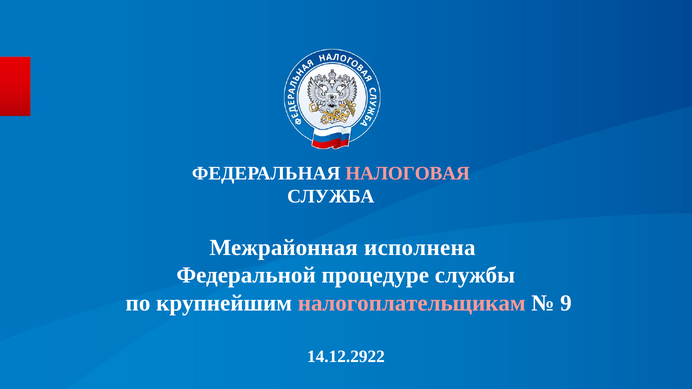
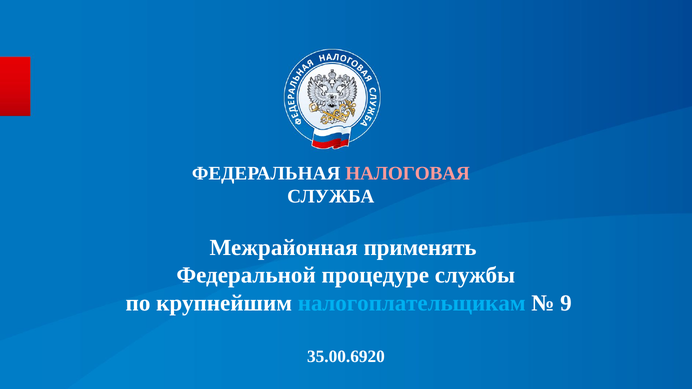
исполнена: исполнена -> применять
налогоплательщикам colour: pink -> light blue
14.12.2922: 14.12.2922 -> 35.00.6920
